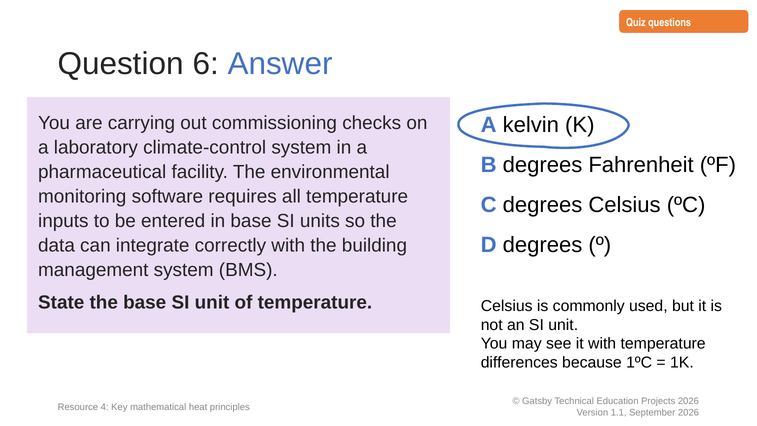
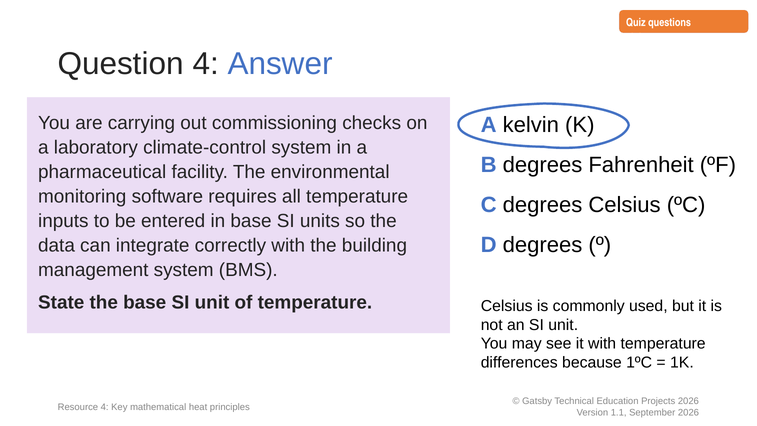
Question 6: 6 -> 4
